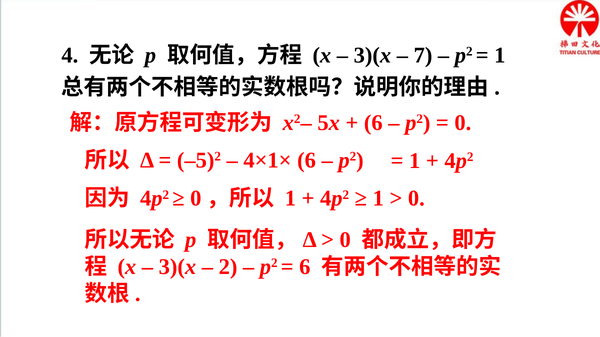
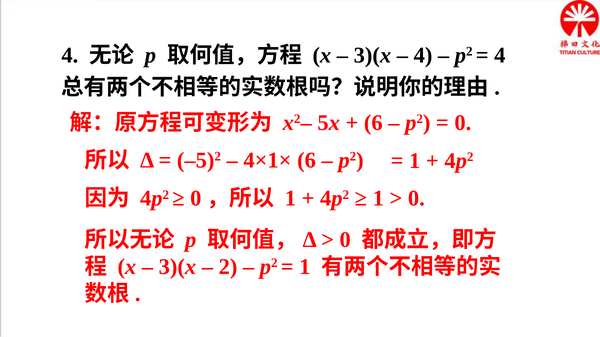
7 at (423, 55): 7 -> 4
1 at (500, 55): 1 -> 4
6 at (305, 267): 6 -> 1
